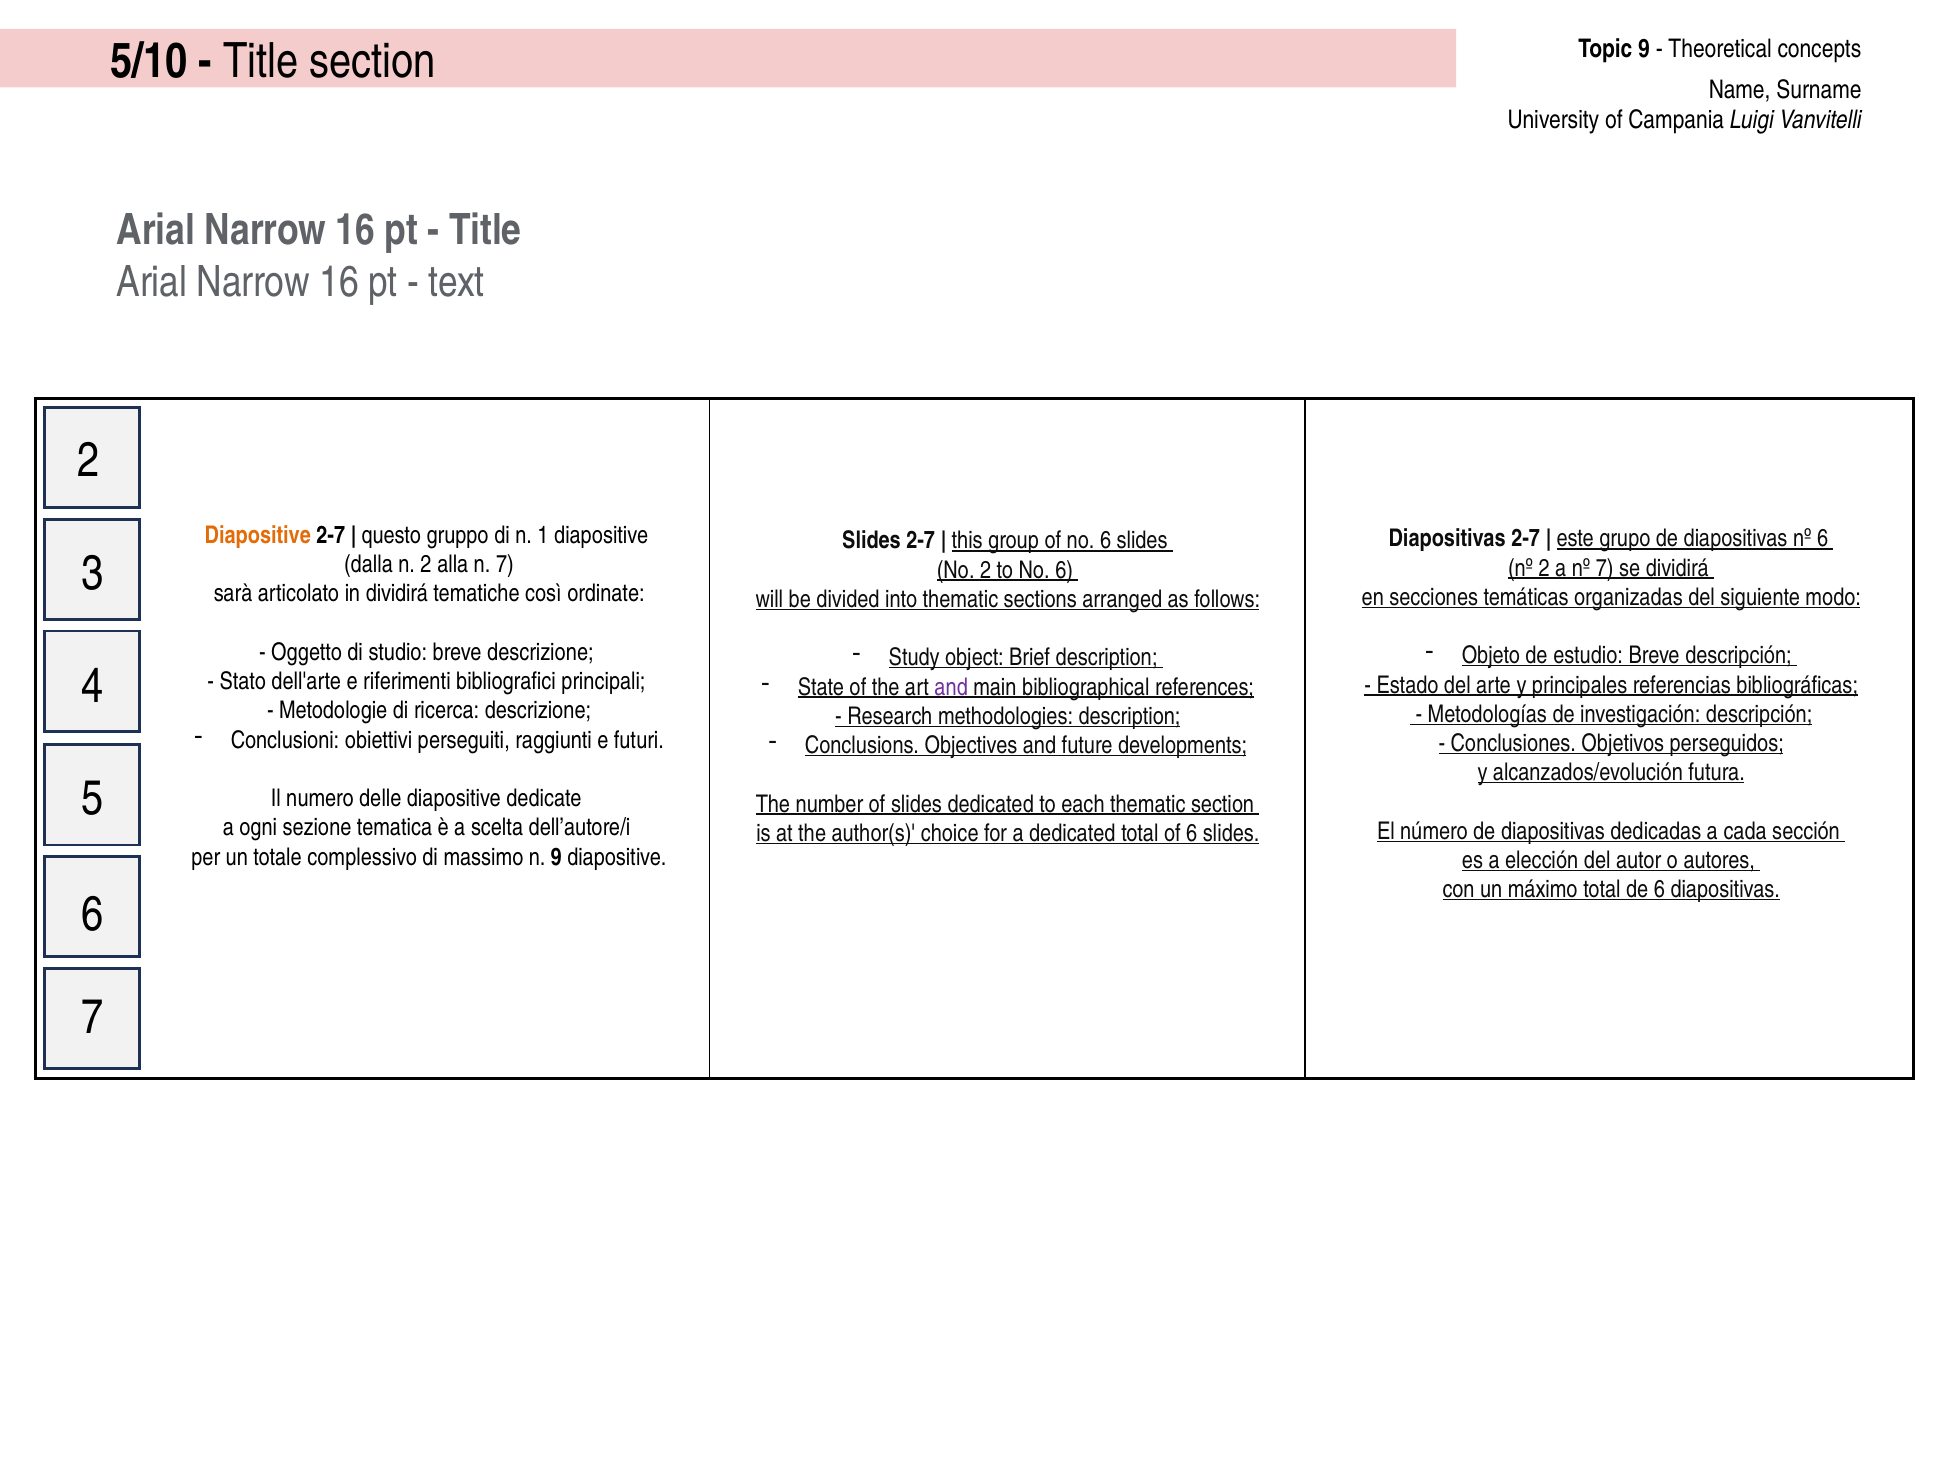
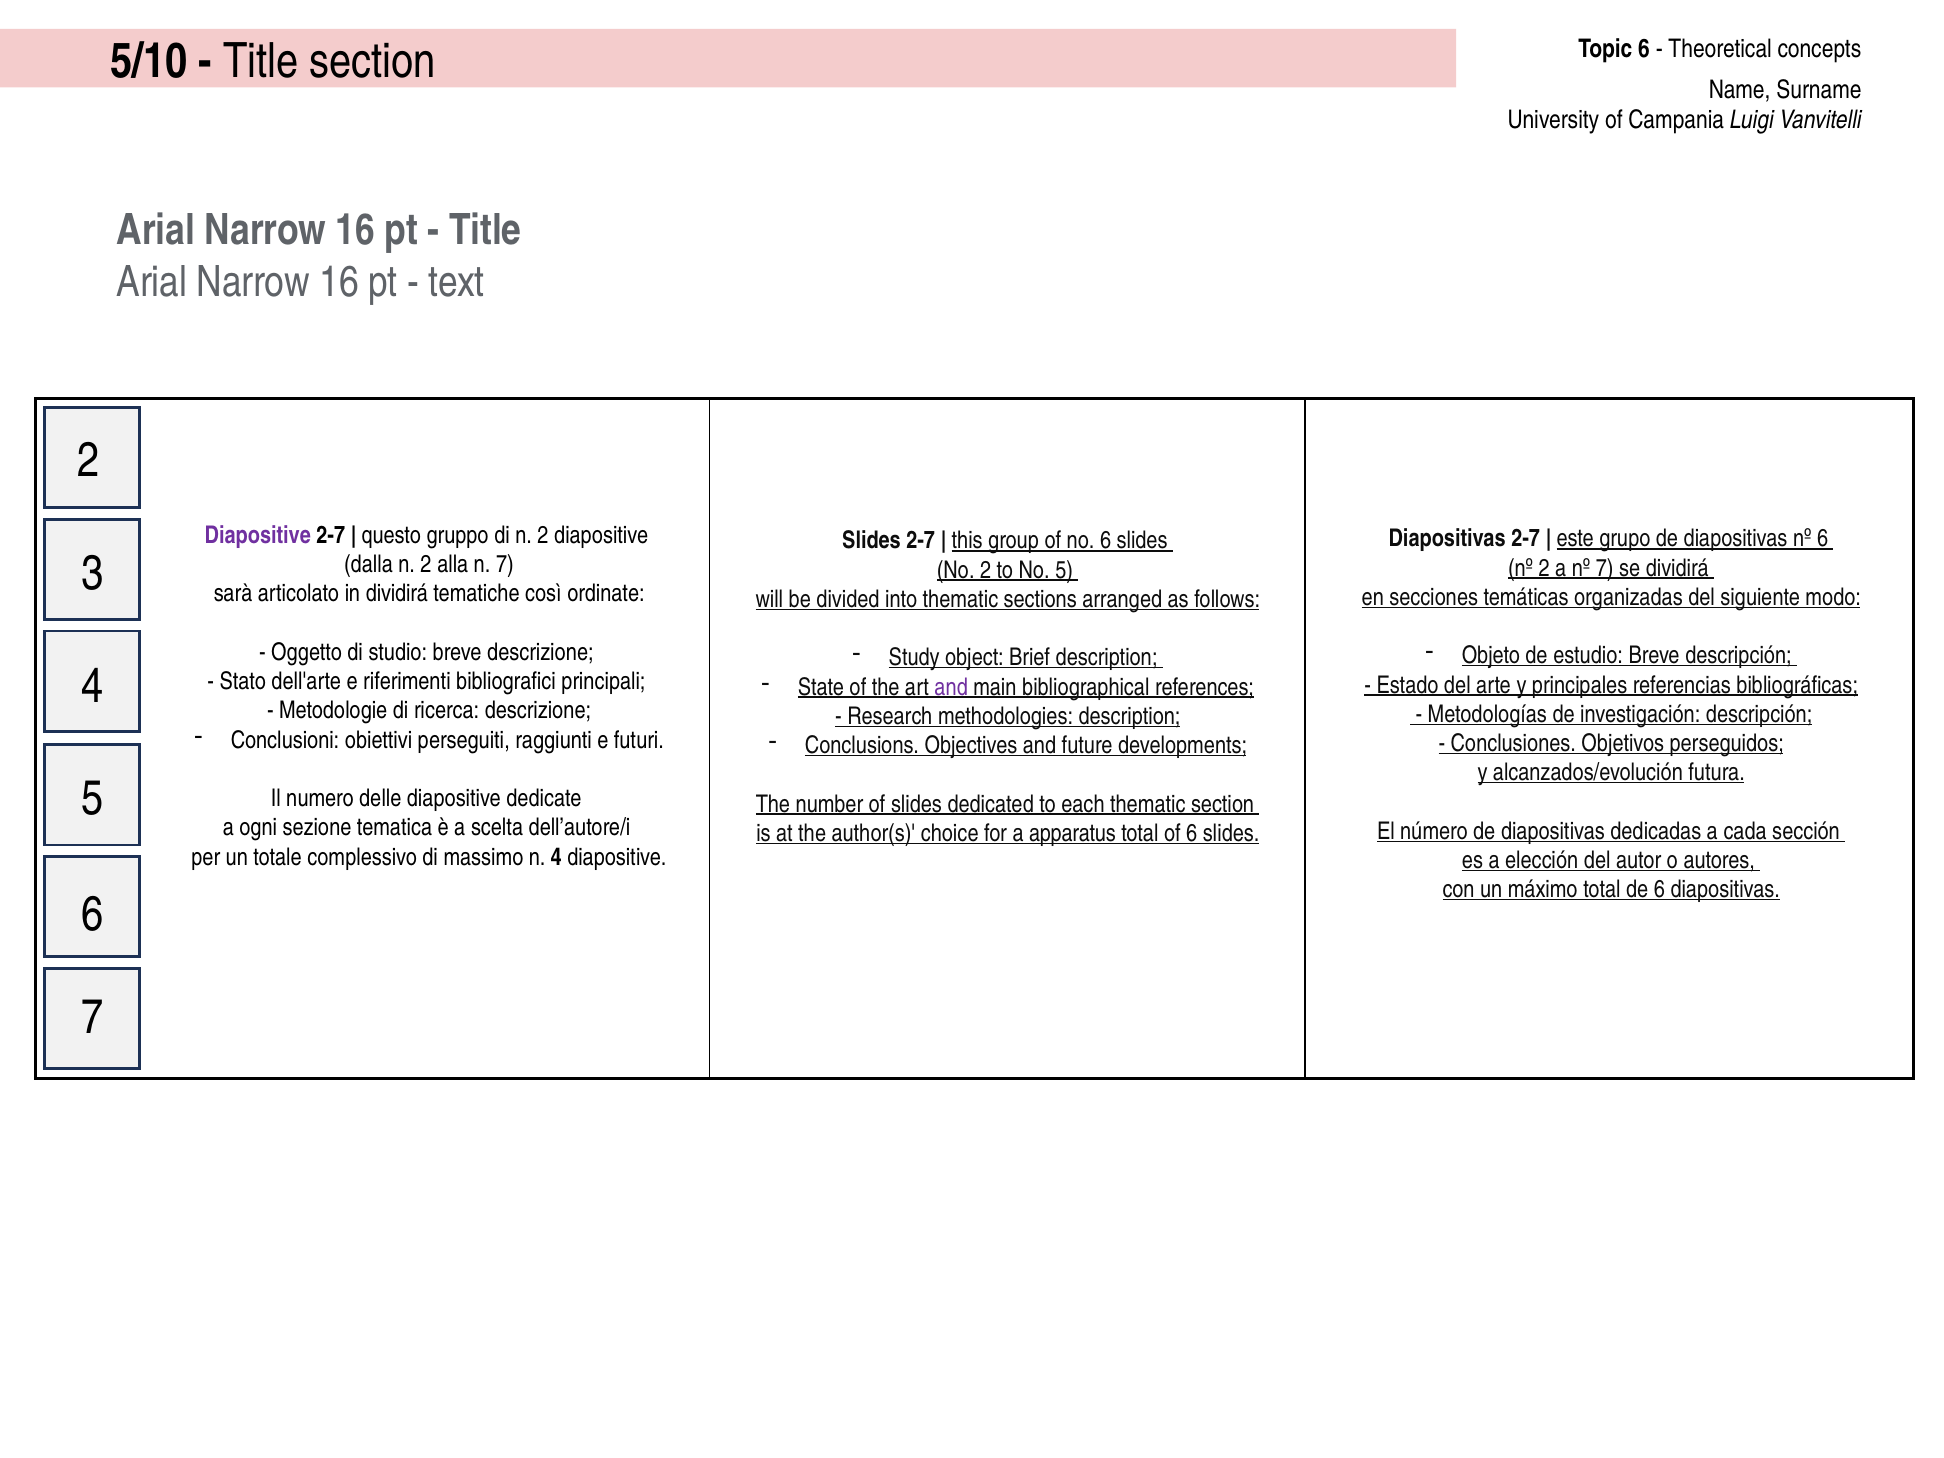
Topic 9: 9 -> 6
Diapositive at (258, 535) colour: orange -> purple
di n 1: 1 -> 2
to No 6: 6 -> 5
a dedicated: dedicated -> apparatus
n 9: 9 -> 4
